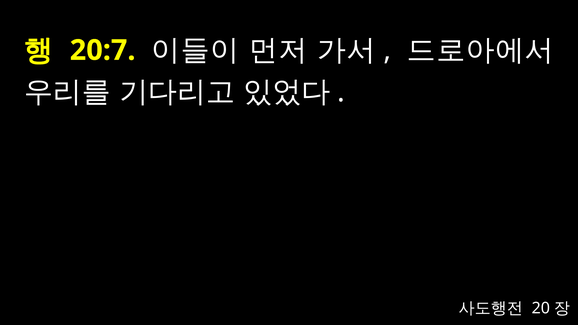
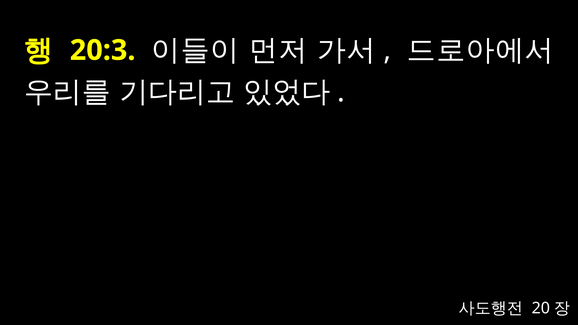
20:7: 20:7 -> 20:3
